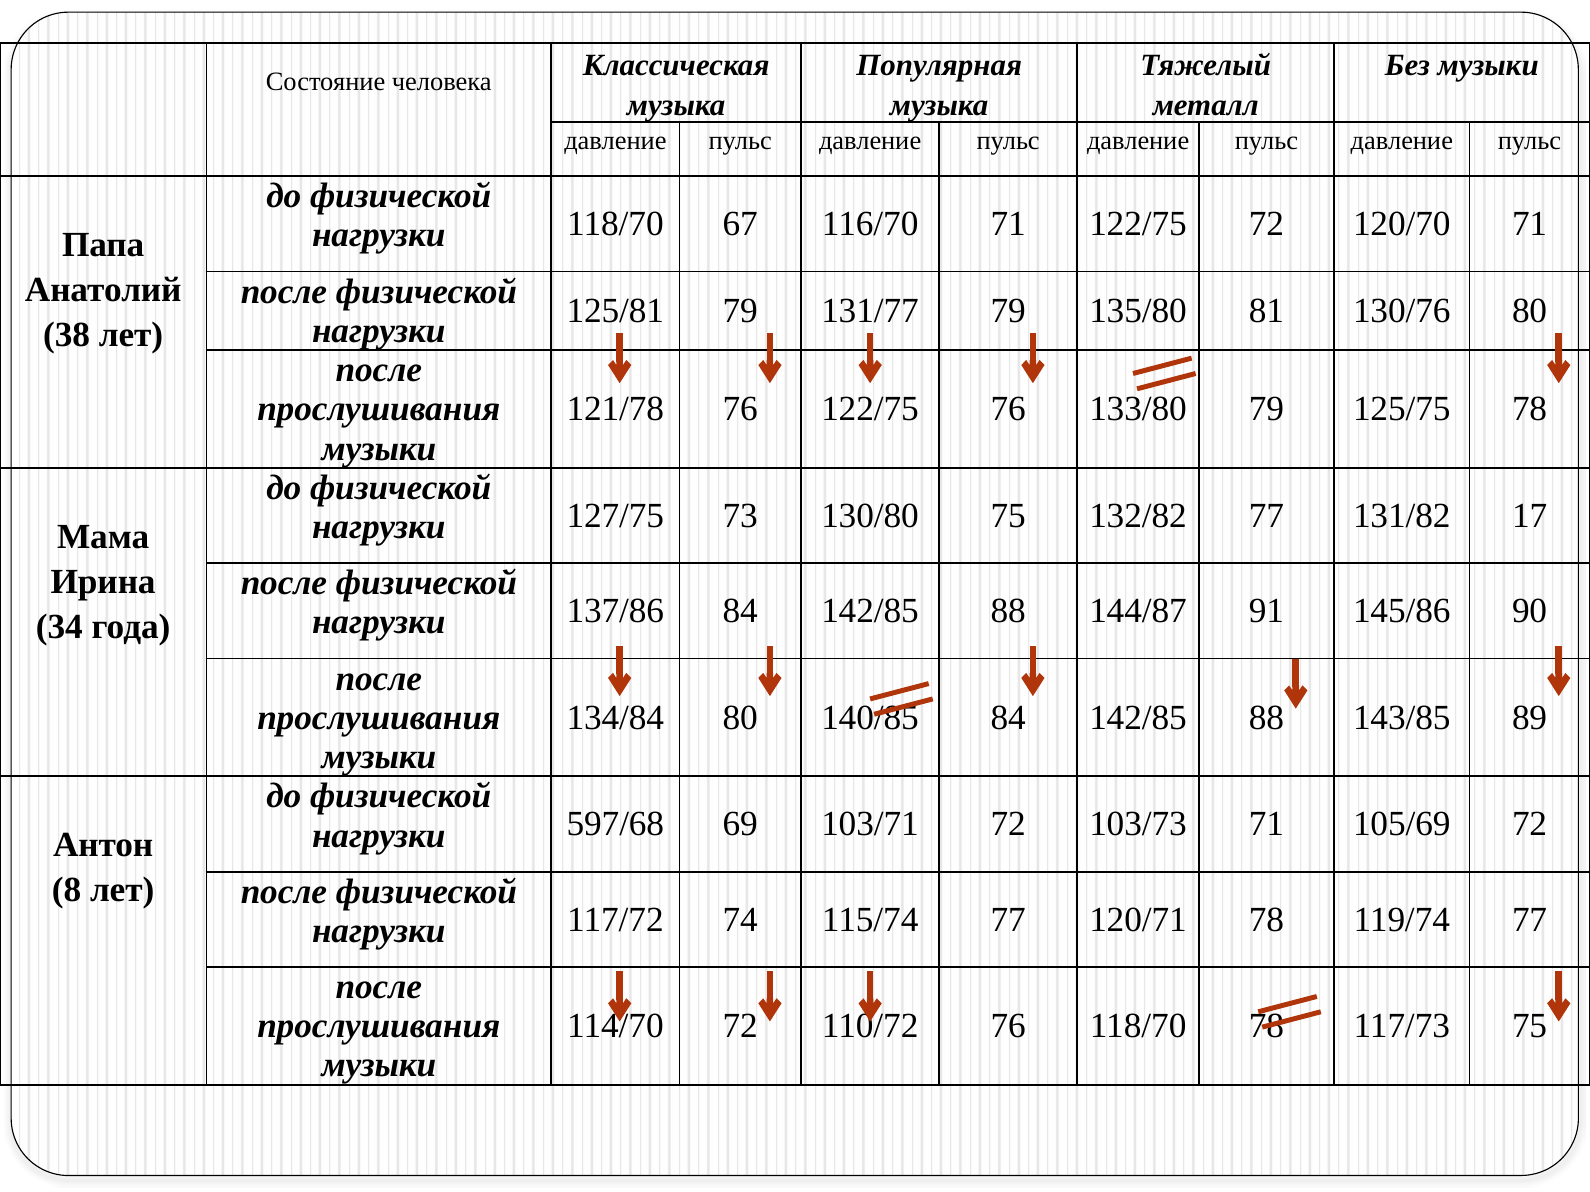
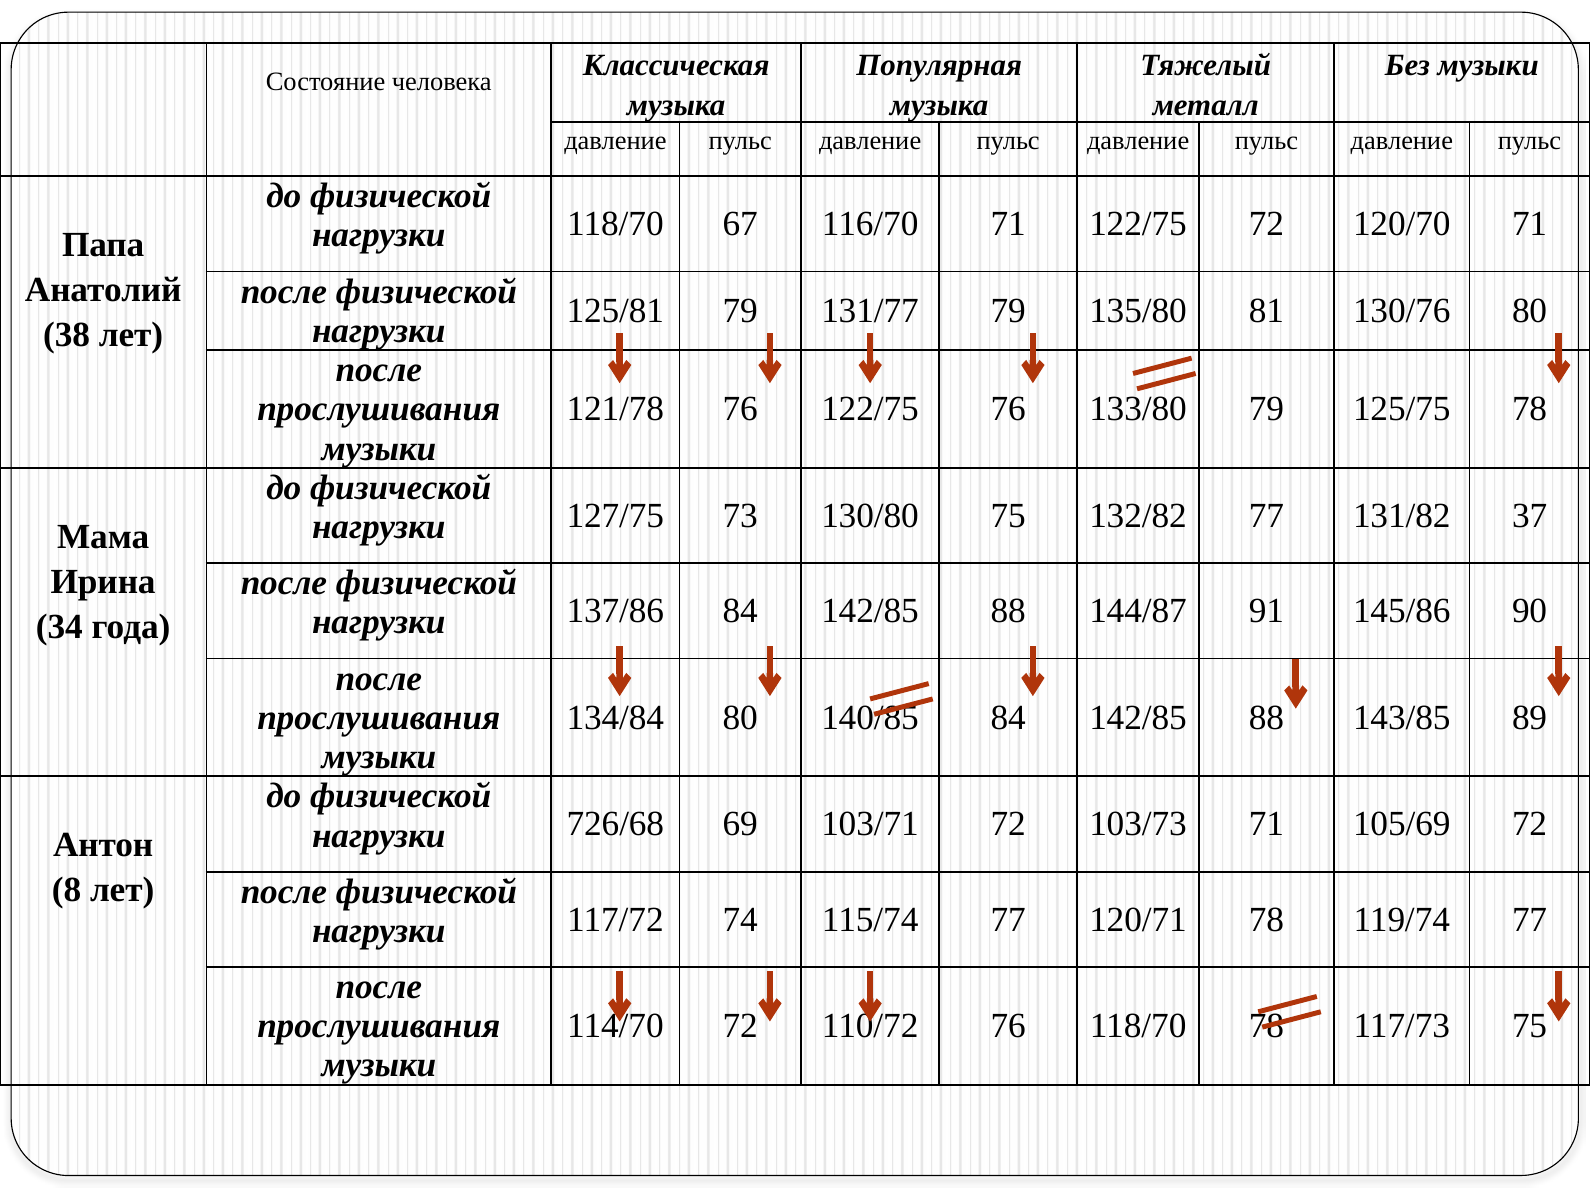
17: 17 -> 37
597/68: 597/68 -> 726/68
